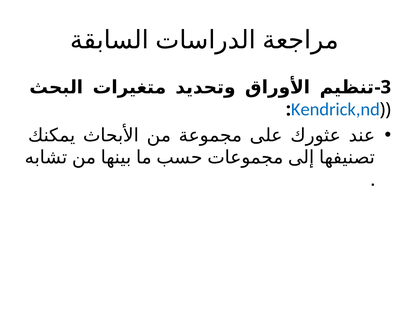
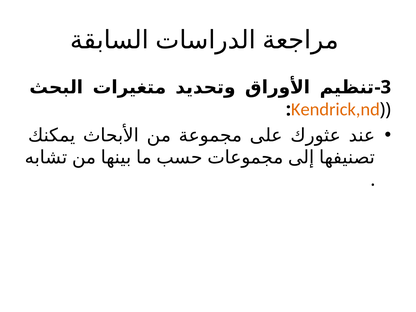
Kendrick,nd colour: blue -> orange
